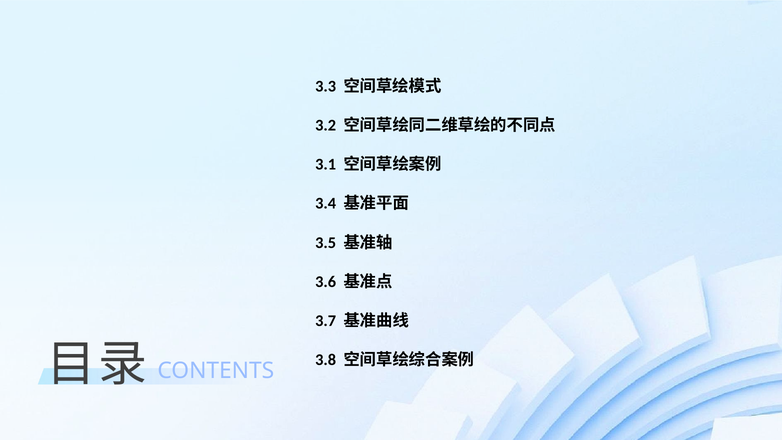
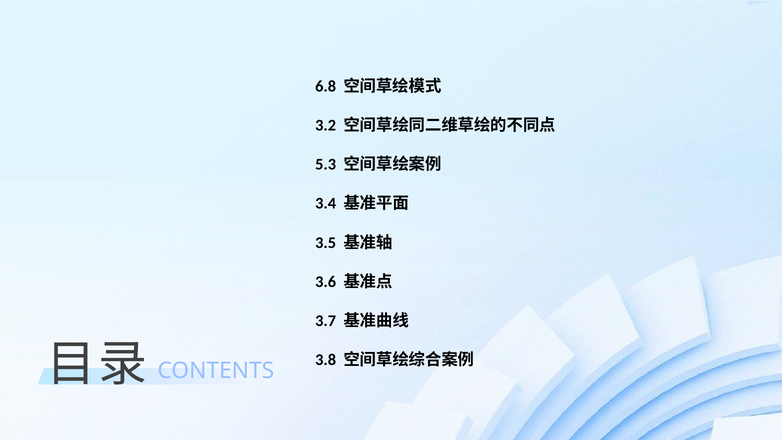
3.3: 3.3 -> 6.8
3.1: 3.1 -> 5.3
